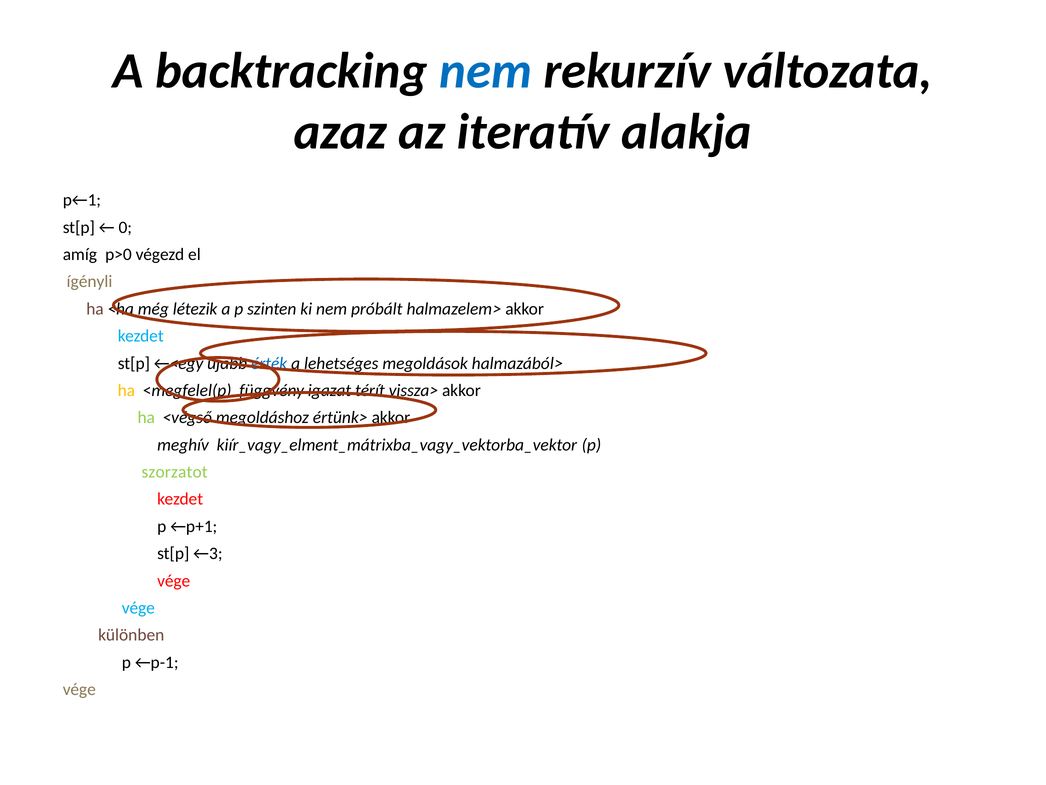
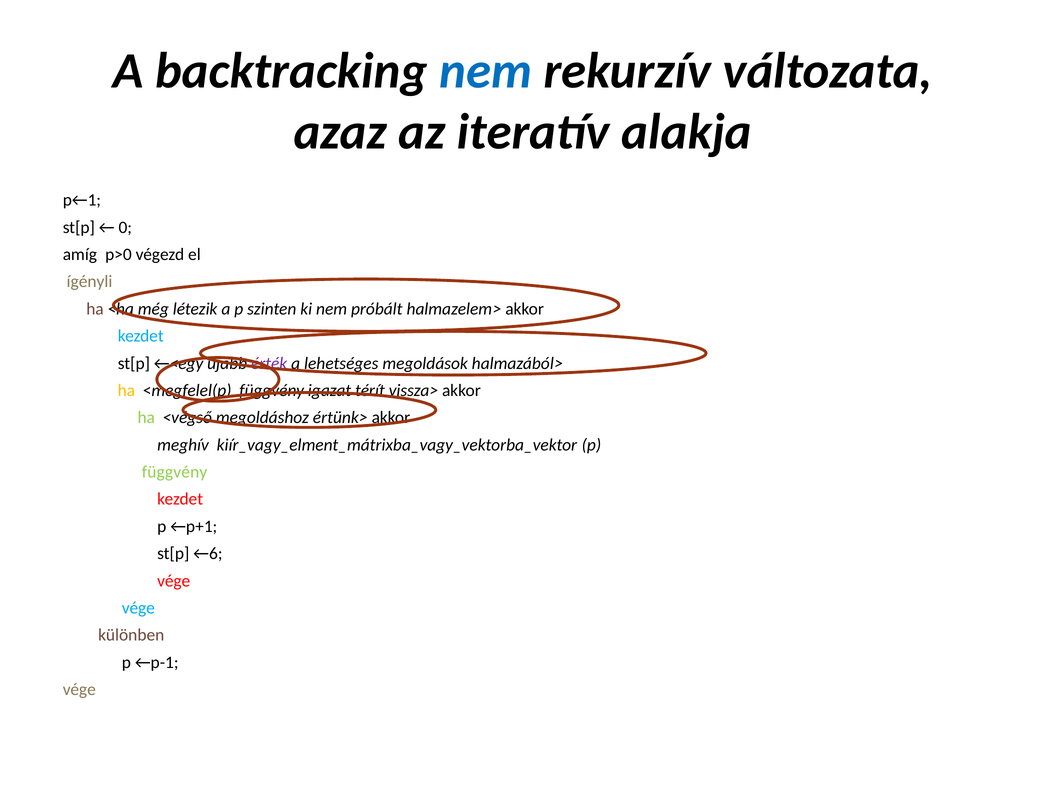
érték colour: blue -> purple
szorzatot at (175, 472): szorzatot -> függvény
←3: ←3 -> ←6
